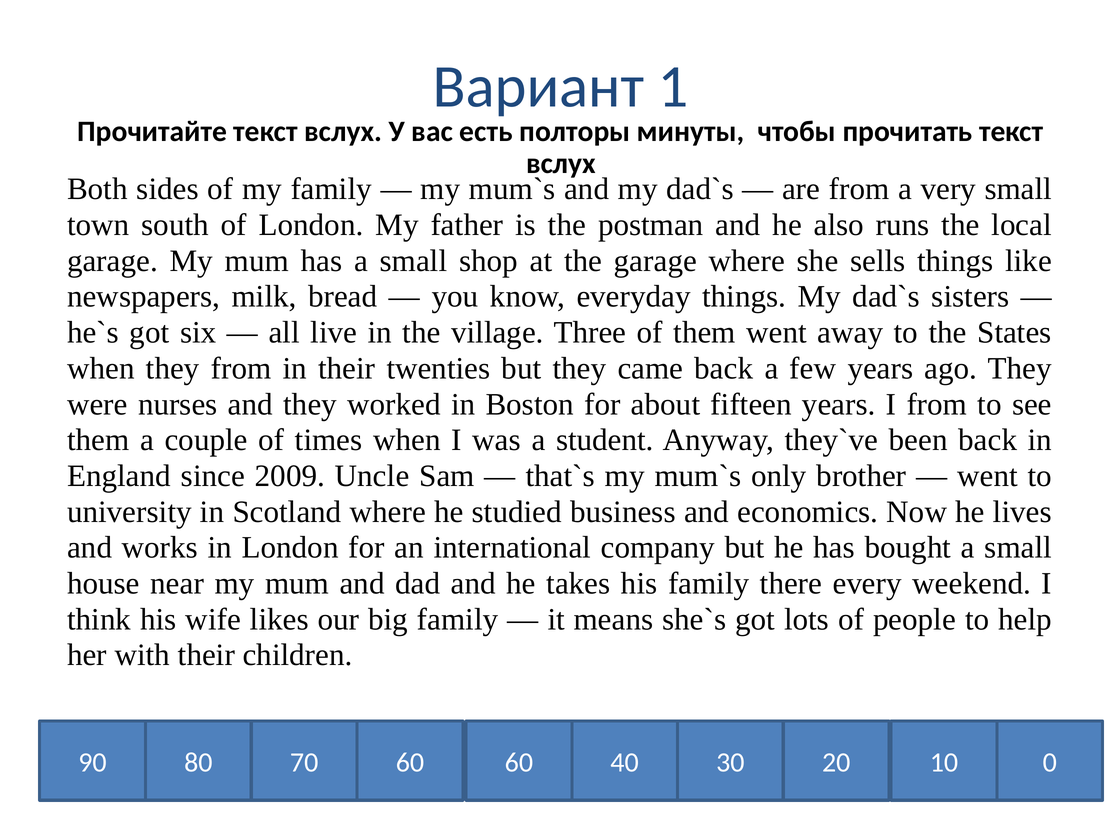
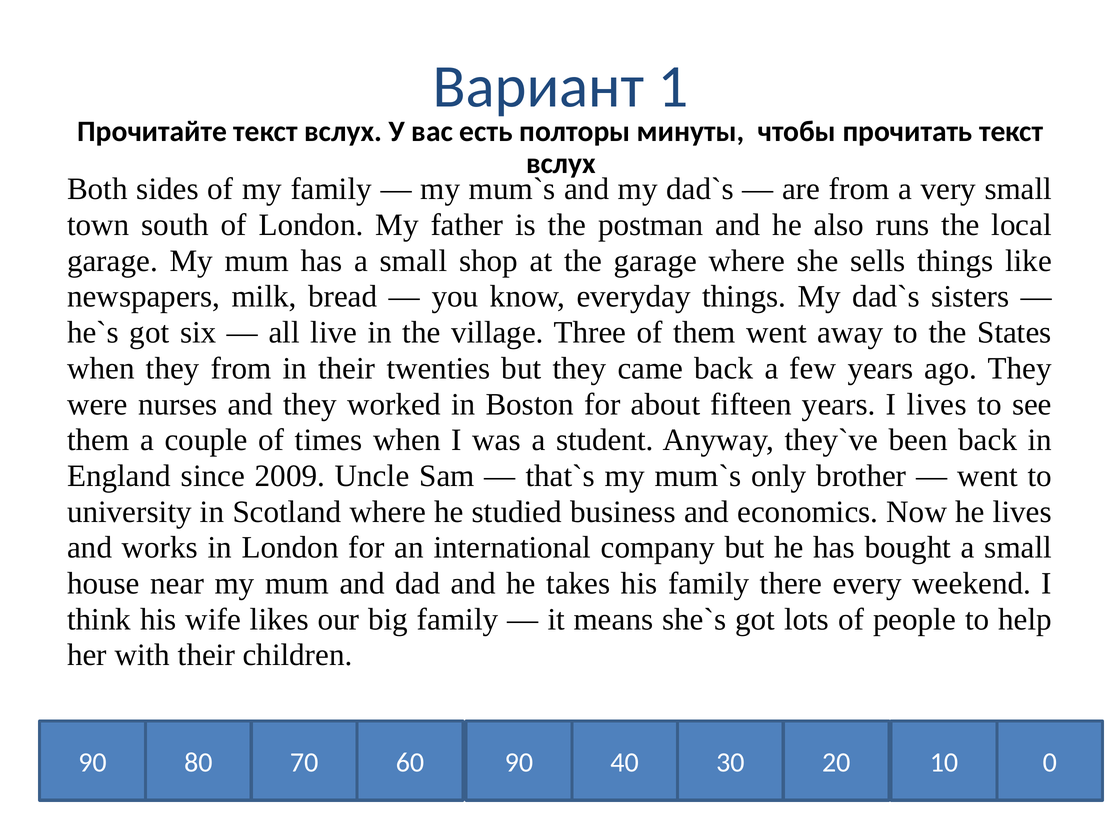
I from: from -> lives
60 60: 60 -> 90
